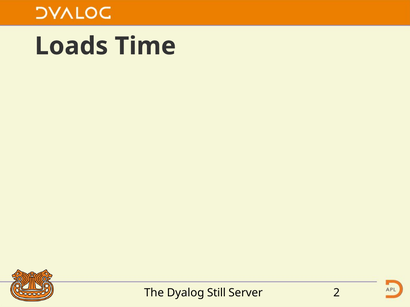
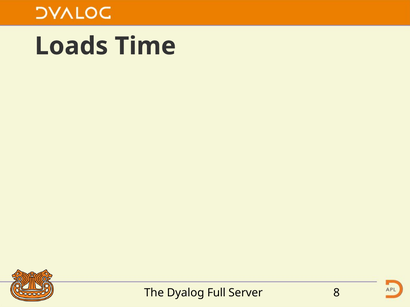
Still: Still -> Full
2: 2 -> 8
